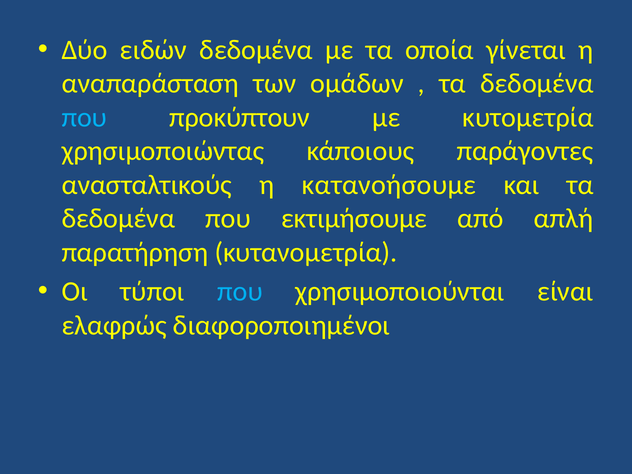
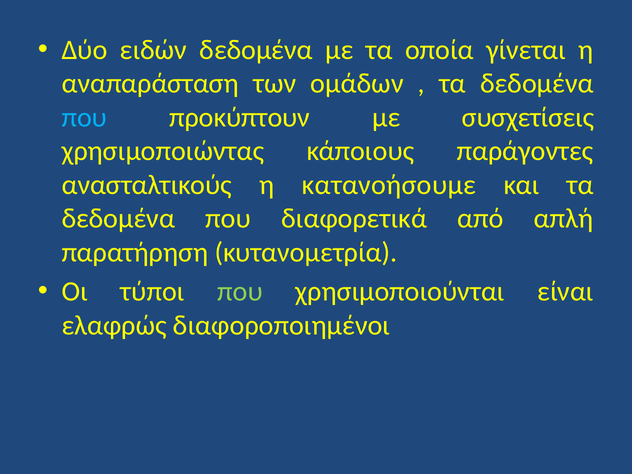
κυτομετρία: κυτομετρία -> συσχετίσεις
εκτιμήσουμε: εκτιμήσουμε -> διαφορετικά
που at (240, 292) colour: light blue -> light green
